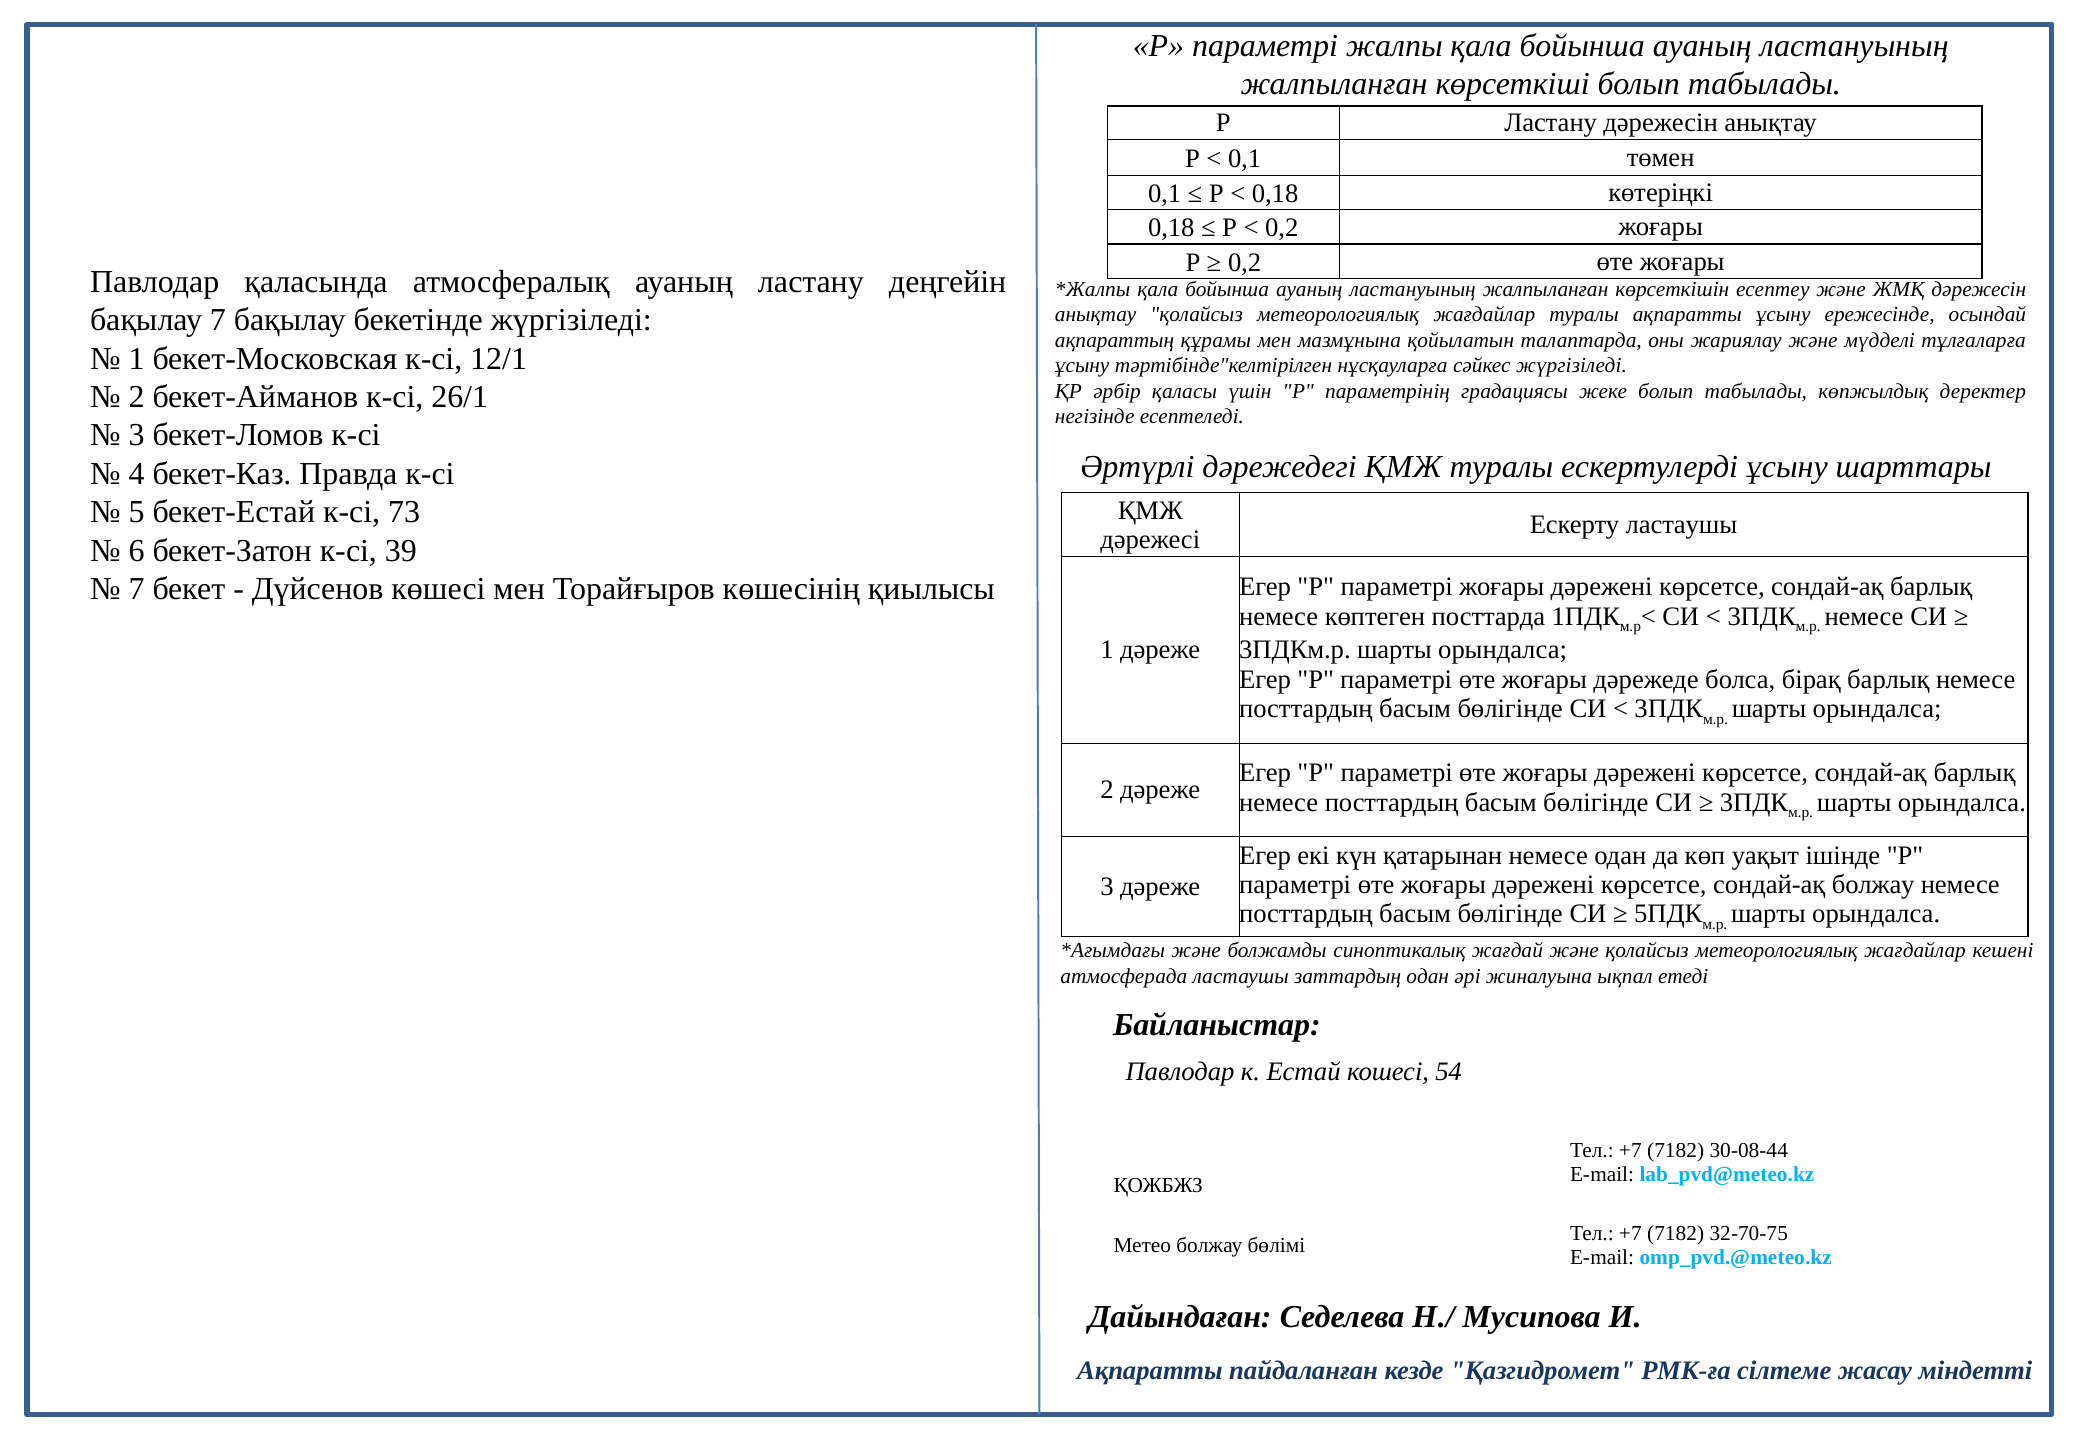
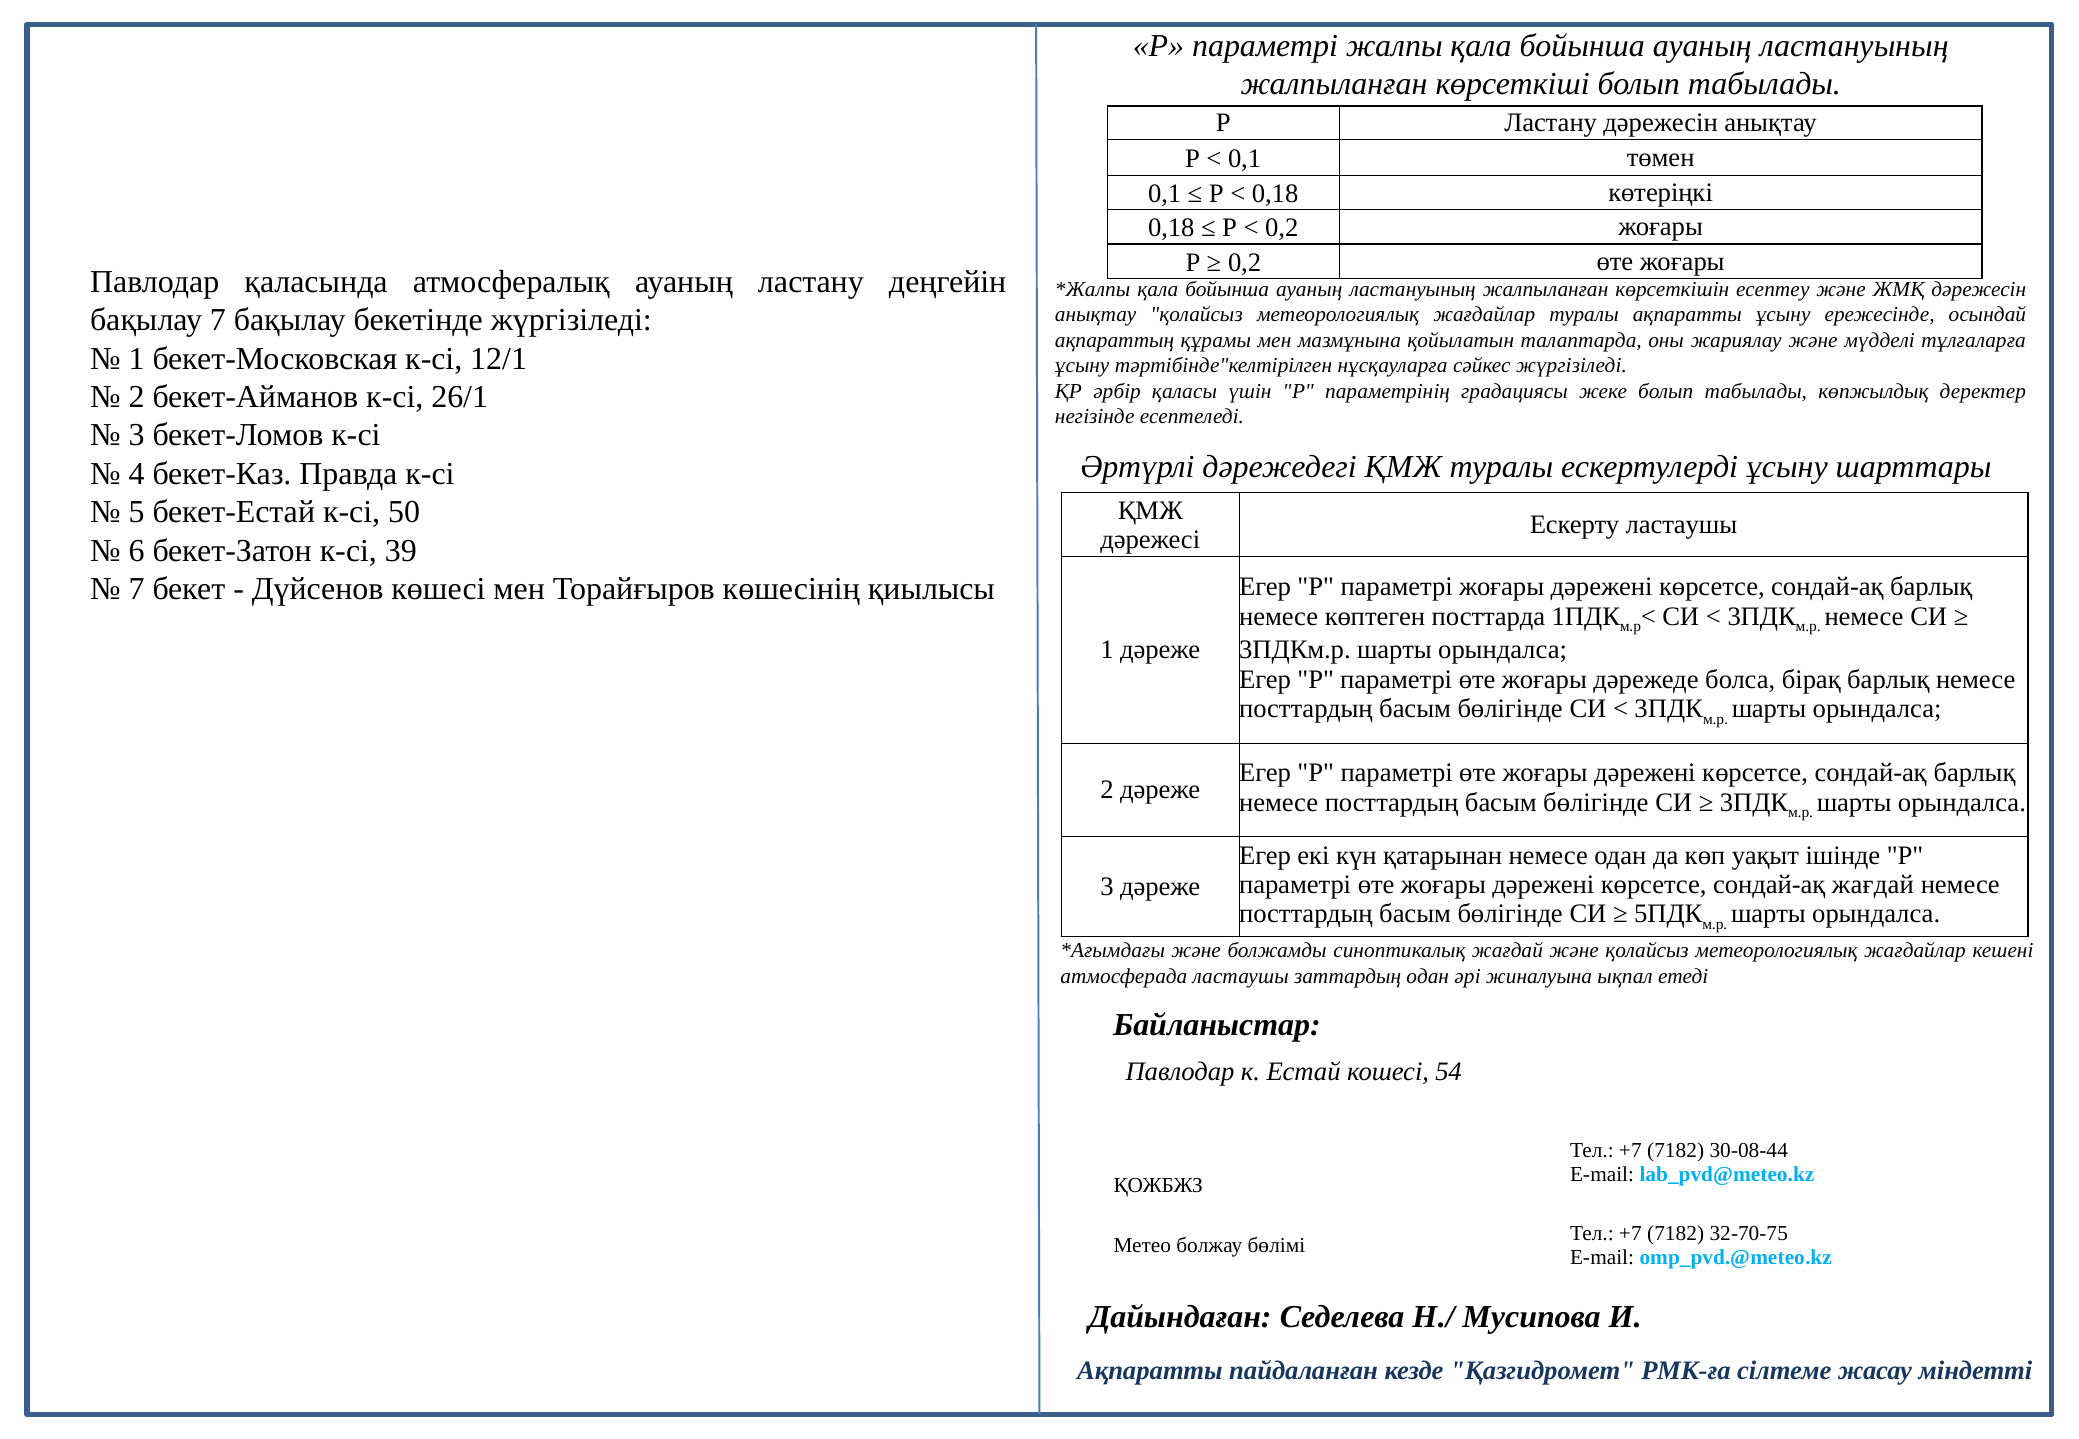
73: 73 -> 50
сондай-ақ болжау: болжау -> жағдай
